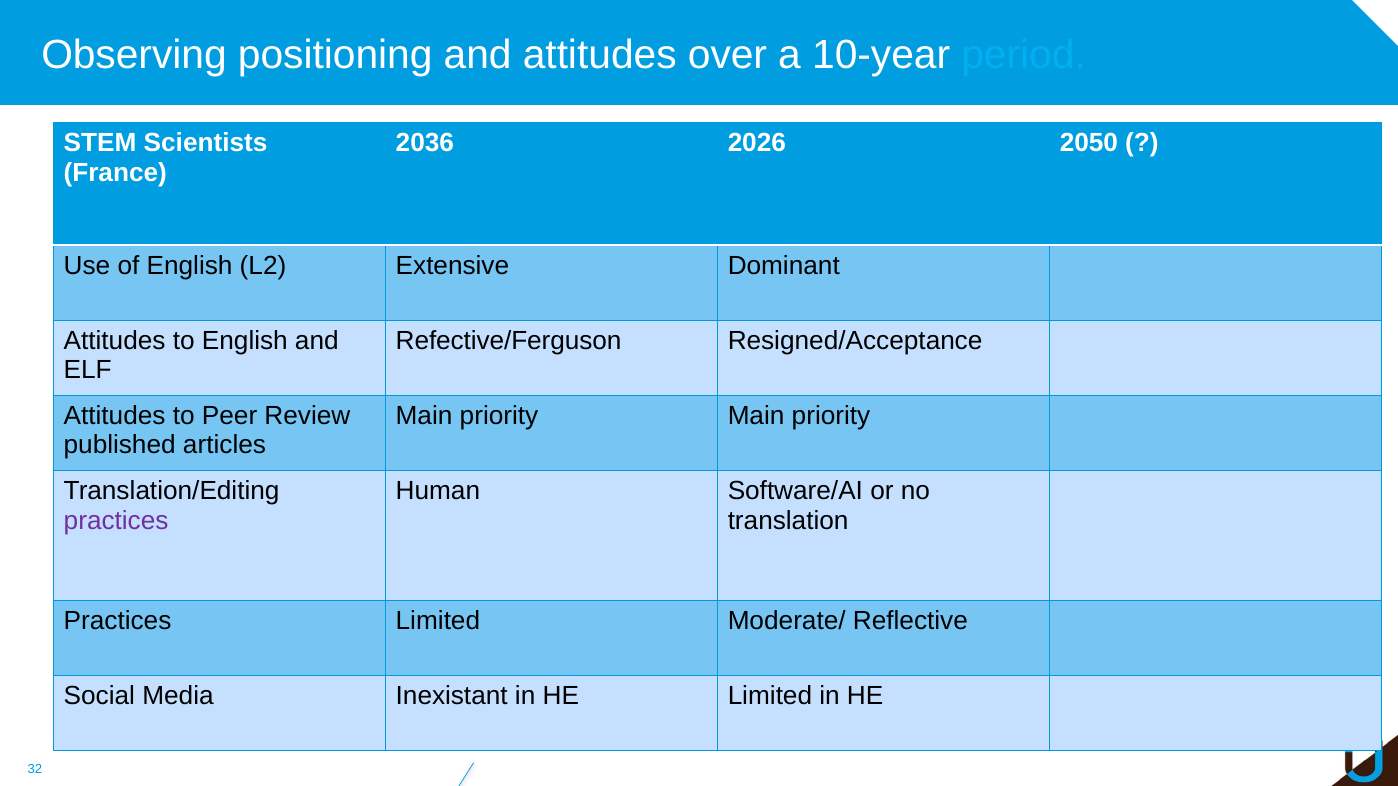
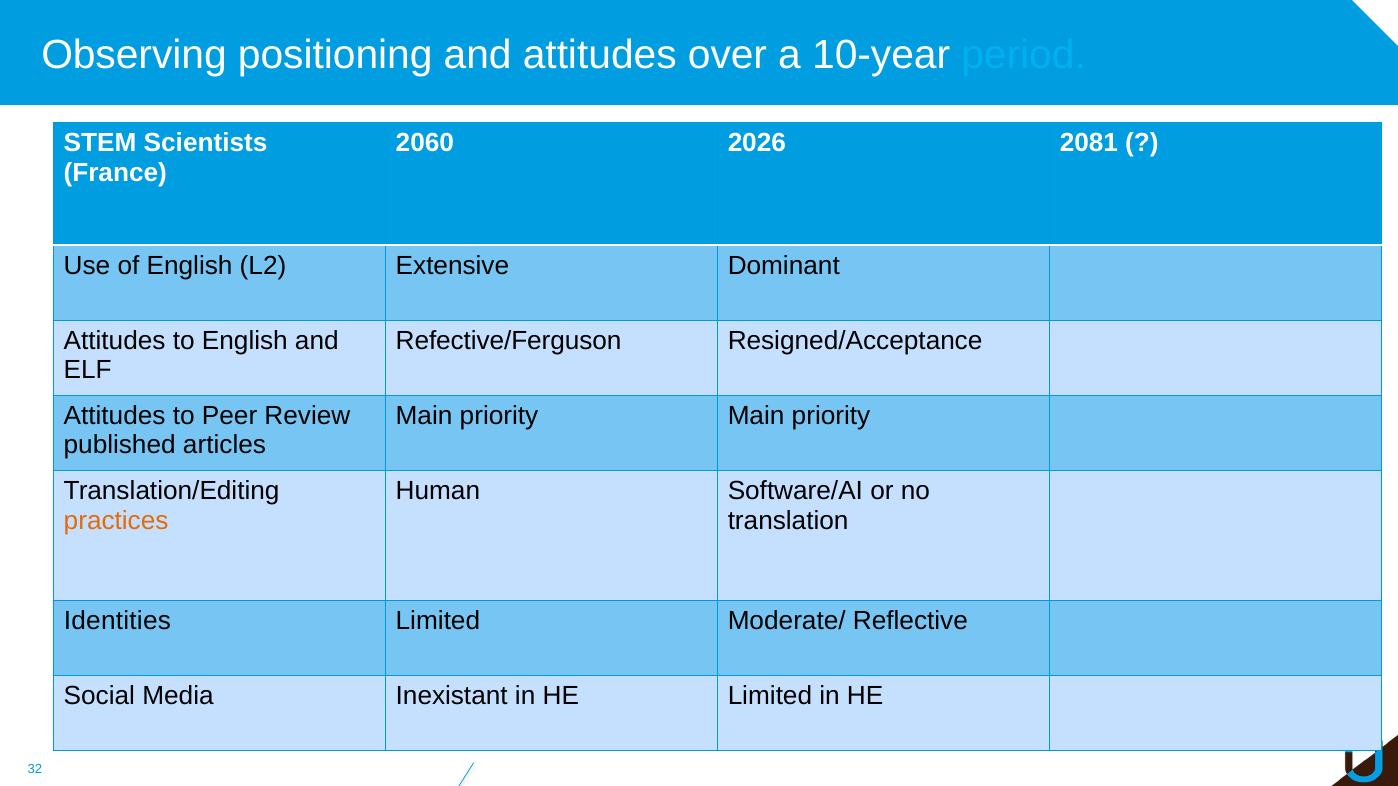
2036: 2036 -> 2060
2050: 2050 -> 2081
practices at (116, 521) colour: purple -> orange
Practices at (118, 621): Practices -> Identities
